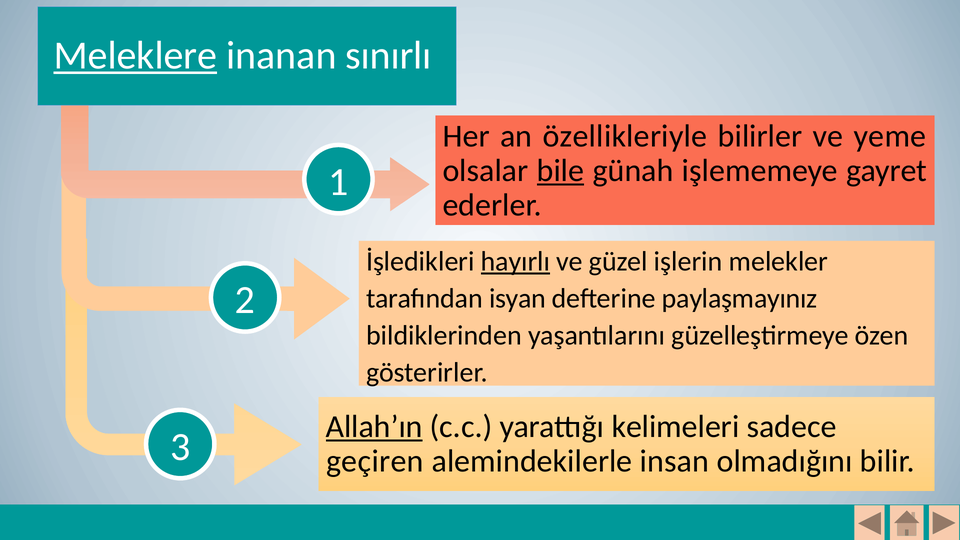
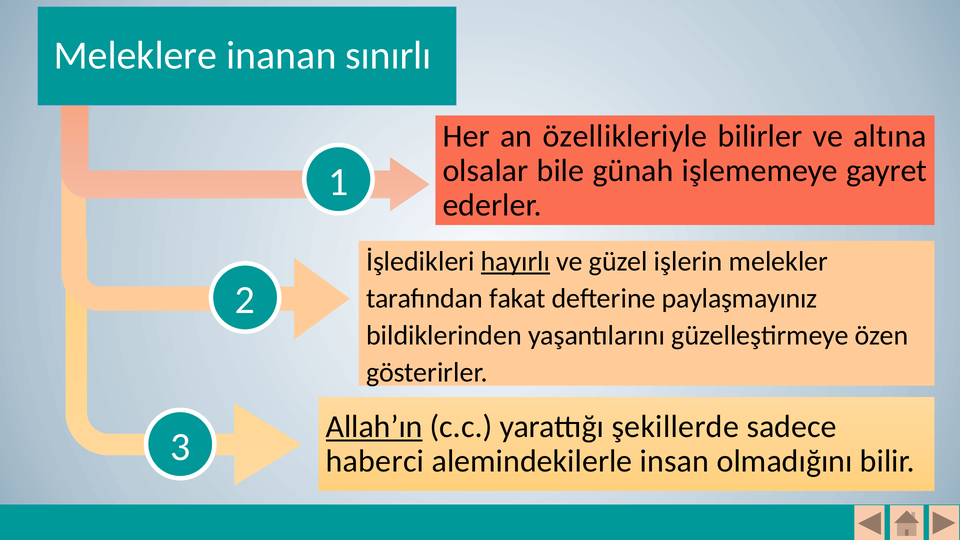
Meleklere underline: present -> none
yeme: yeme -> altına
bile underline: present -> none
isyan: isyan -> fakat
kelimeleri: kelimeleri -> şekillerde
geçiren: geçiren -> haberci
